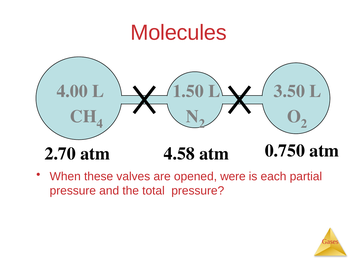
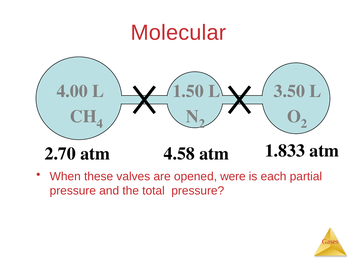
Molecules: Molecules -> Molecular
0.750: 0.750 -> 1.833
